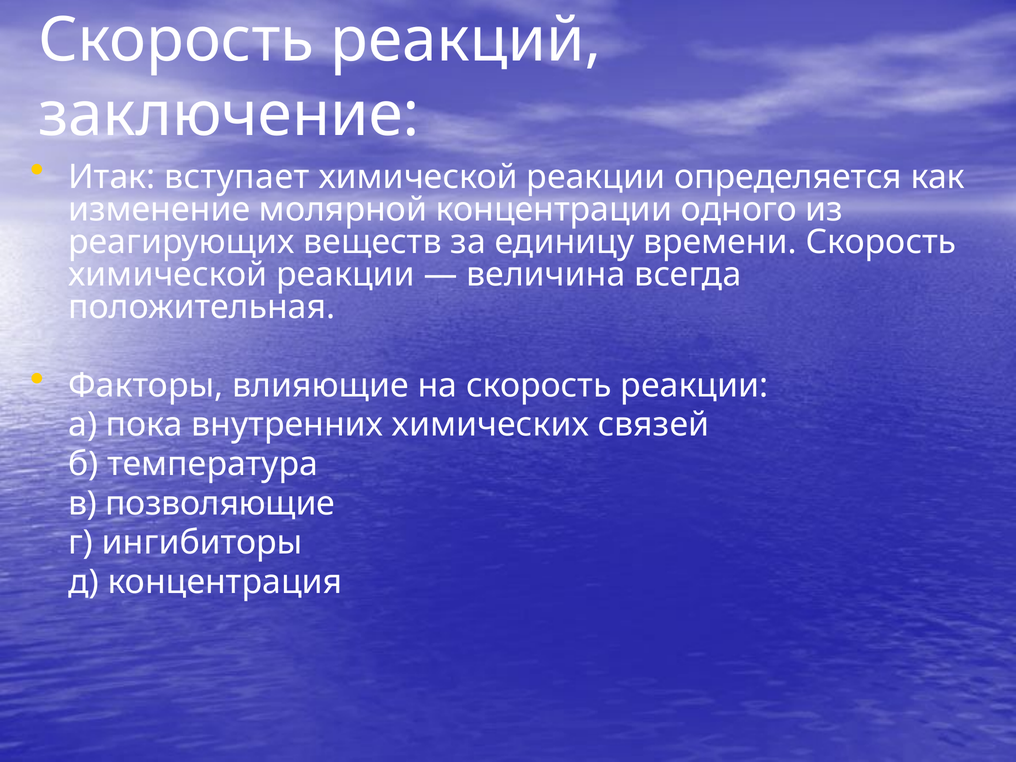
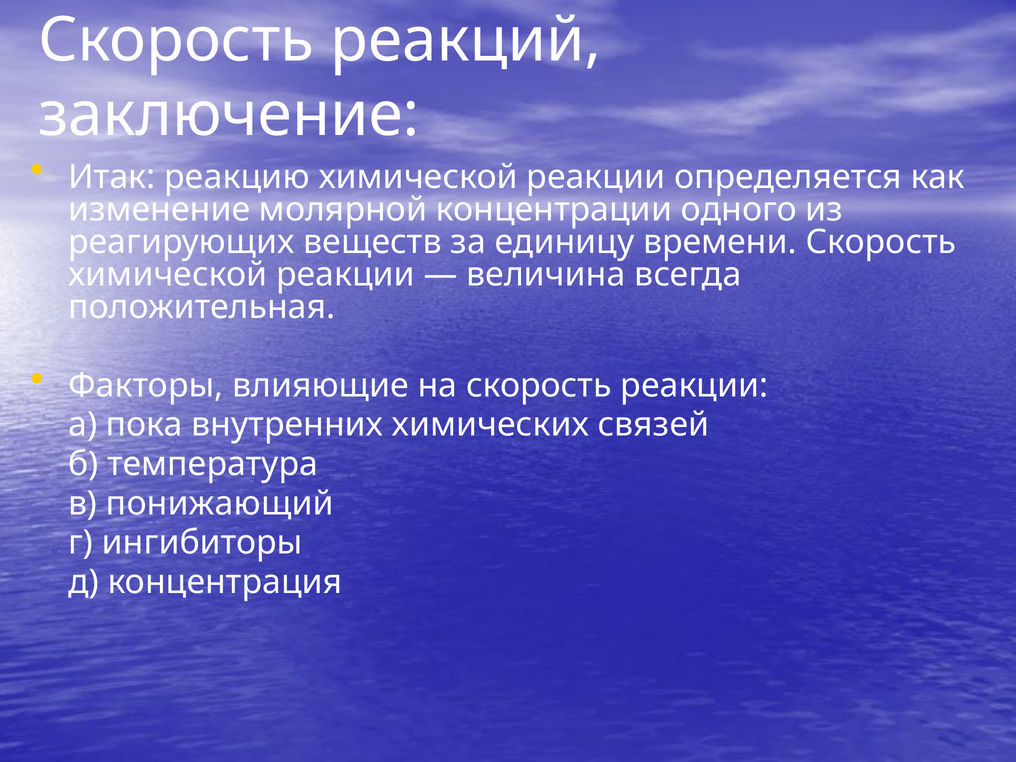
вступает: вступает -> реакцию
позволяющие: позволяющие -> понижающий
